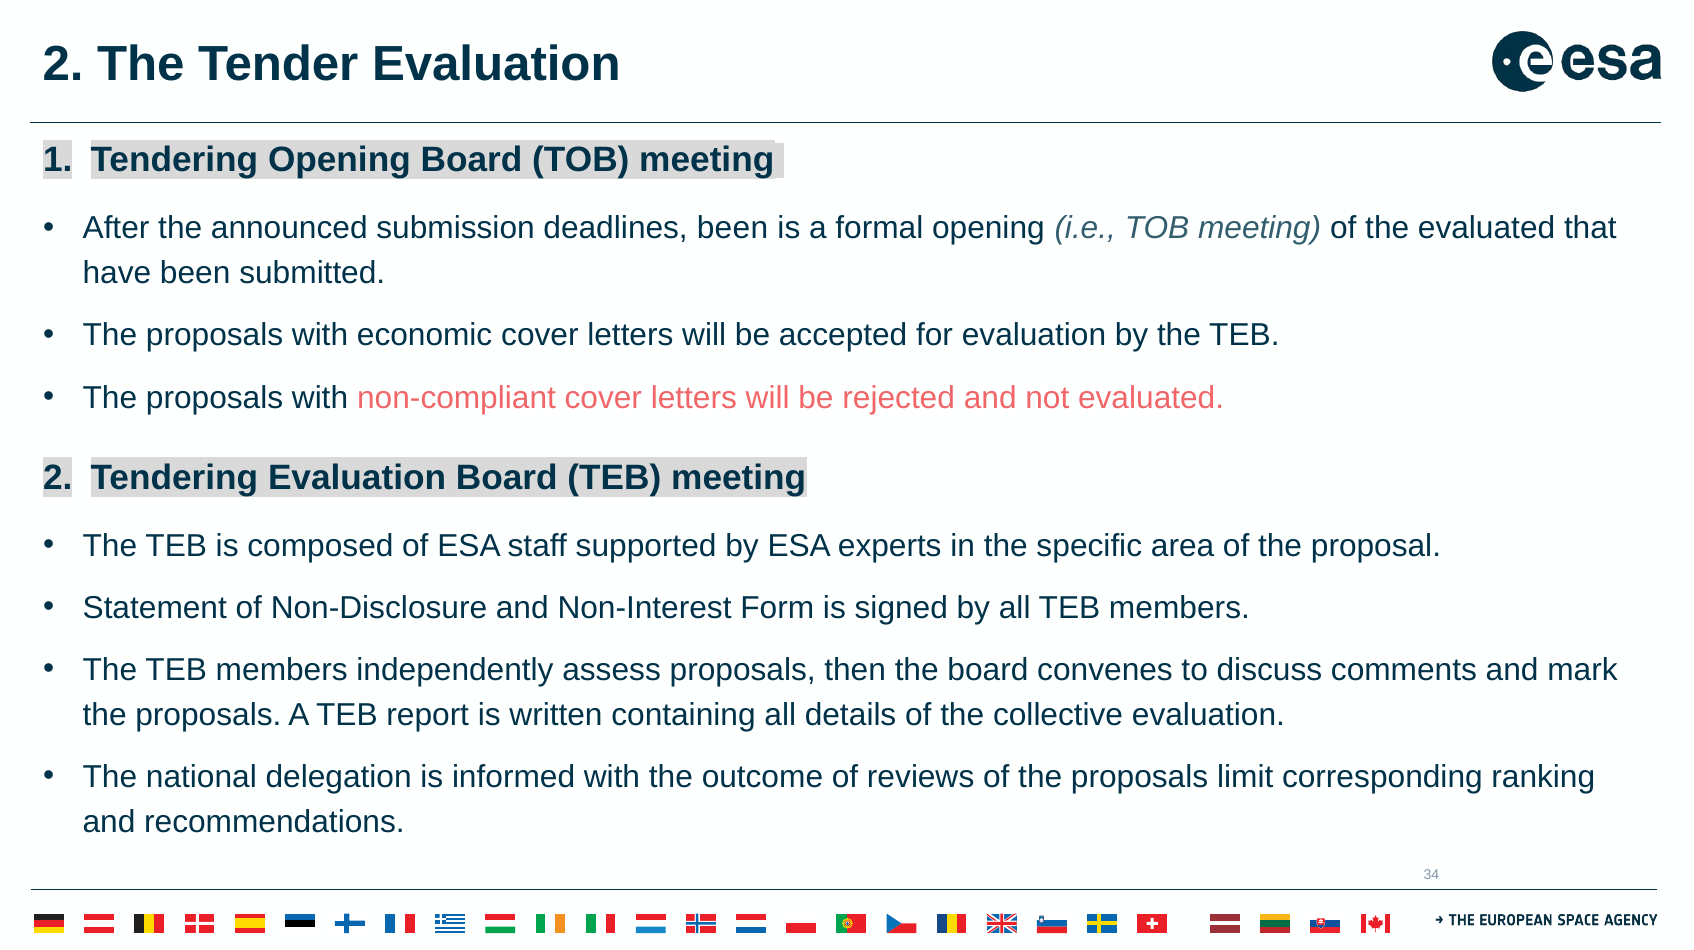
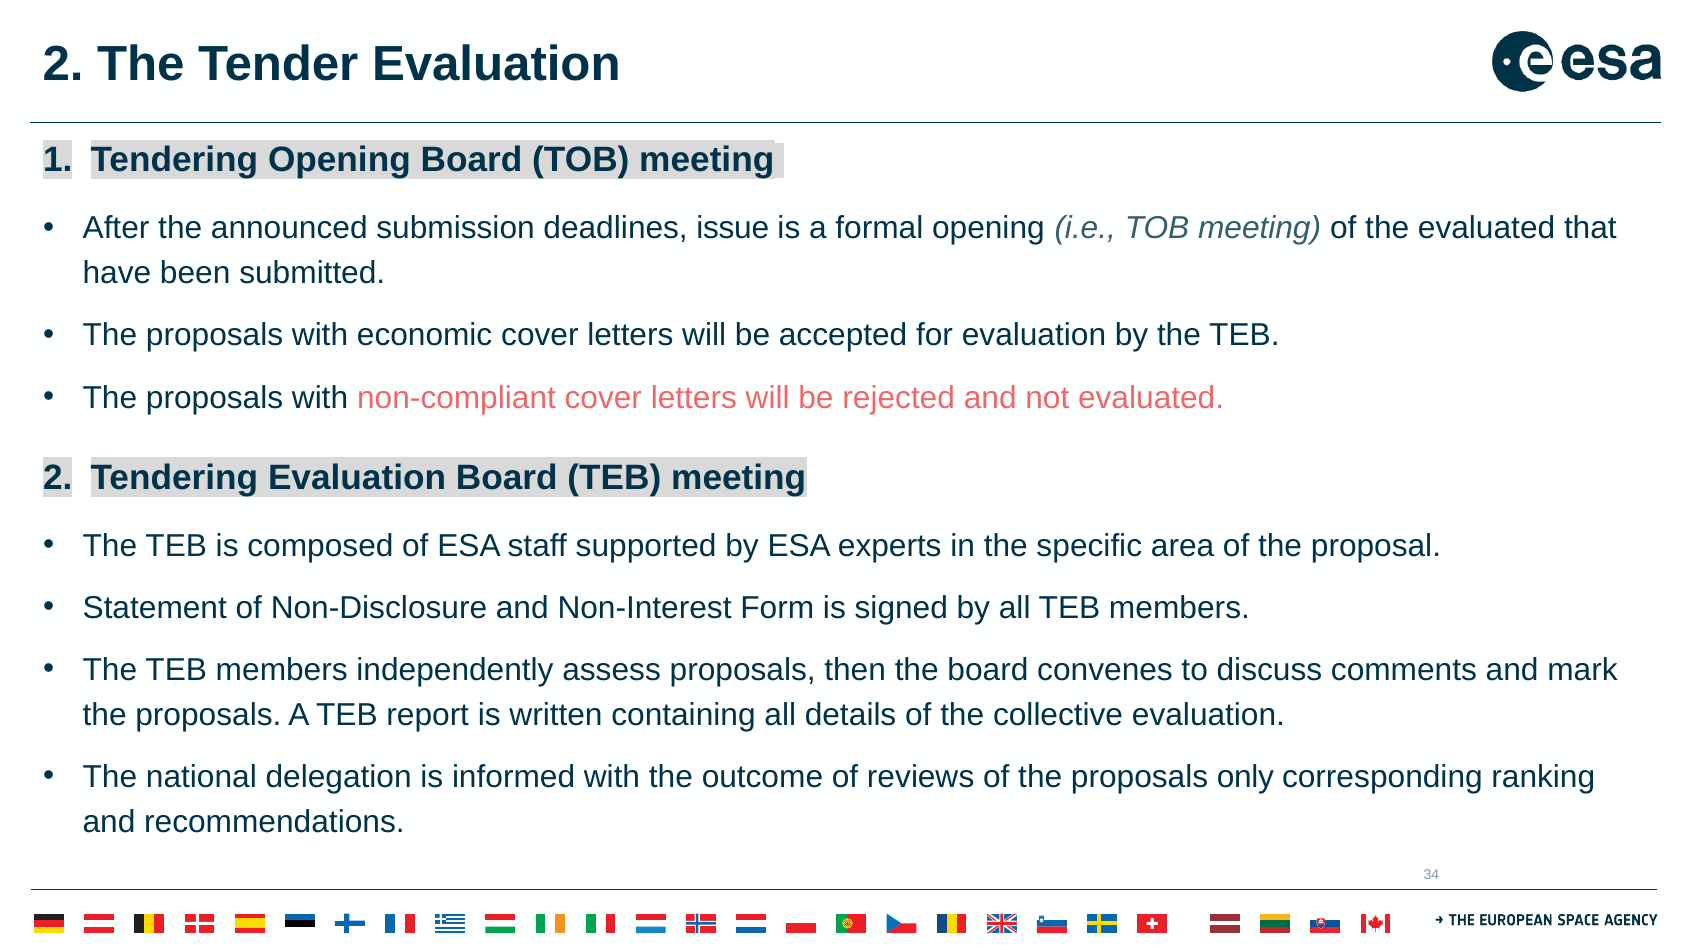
deadlines been: been -> issue
limit: limit -> only
